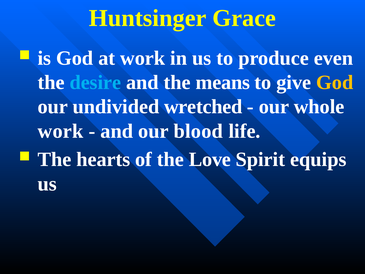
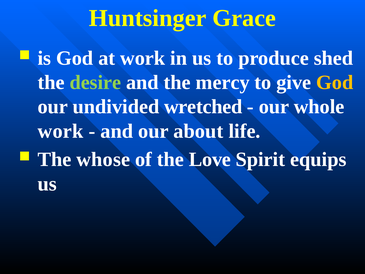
even: even -> shed
desire colour: light blue -> light green
means: means -> mercy
blood: blood -> about
hearts: hearts -> whose
